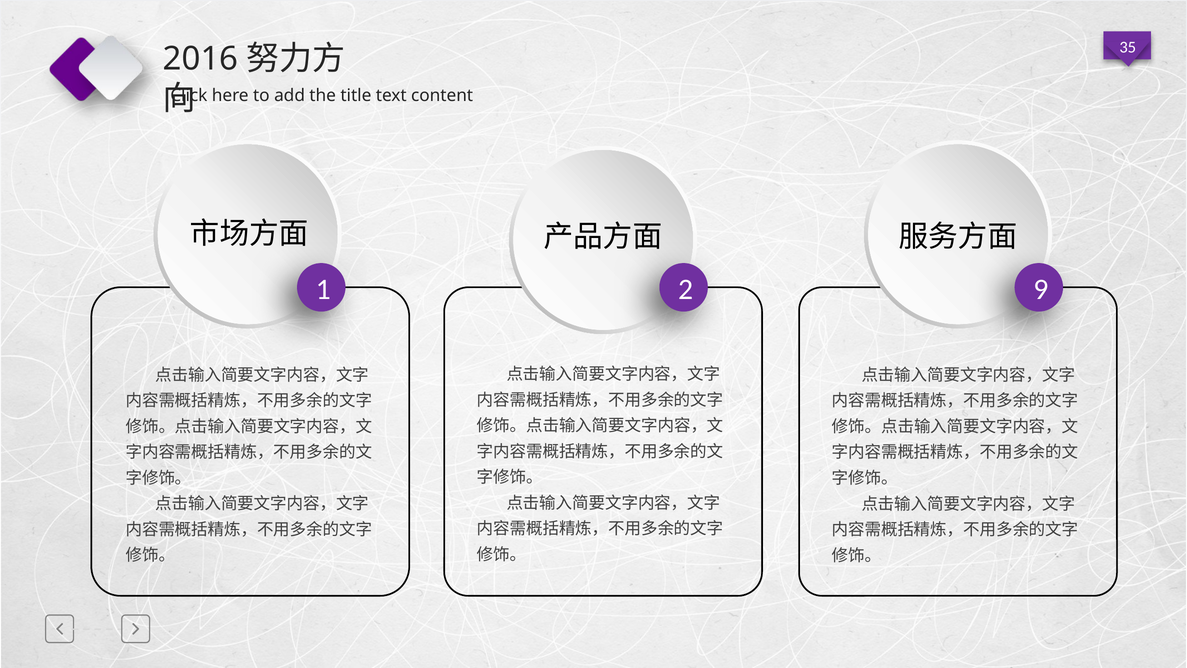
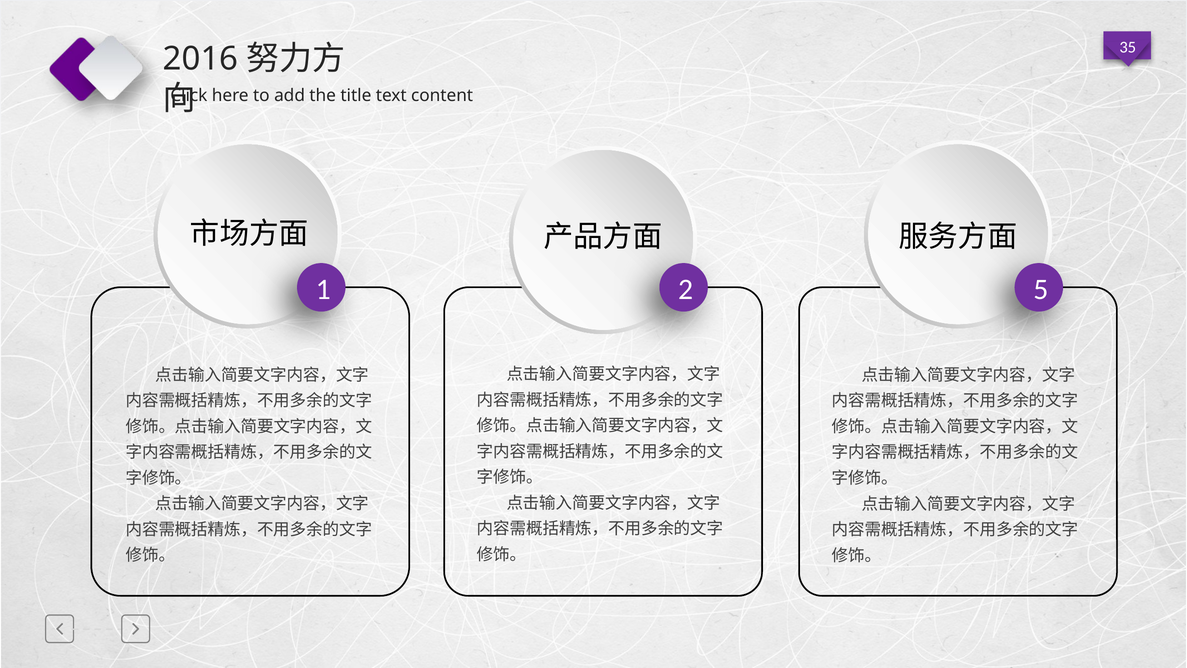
9: 9 -> 5
